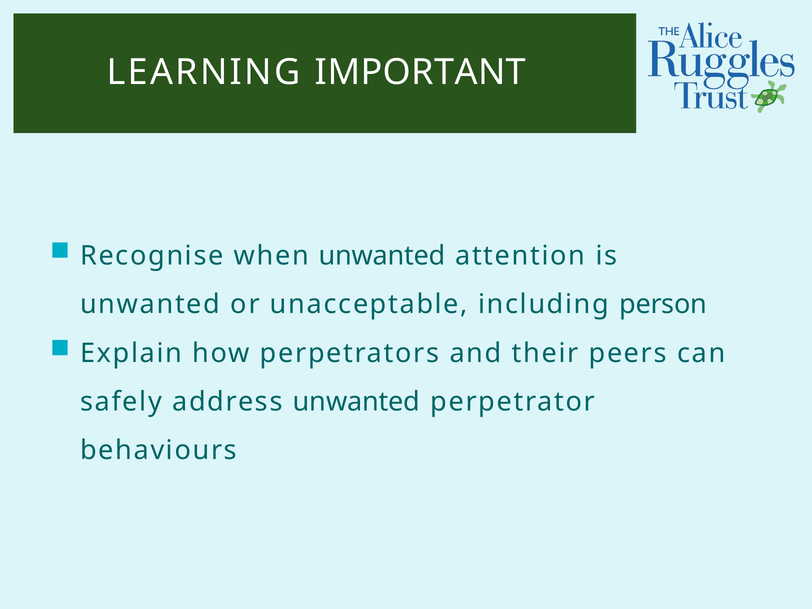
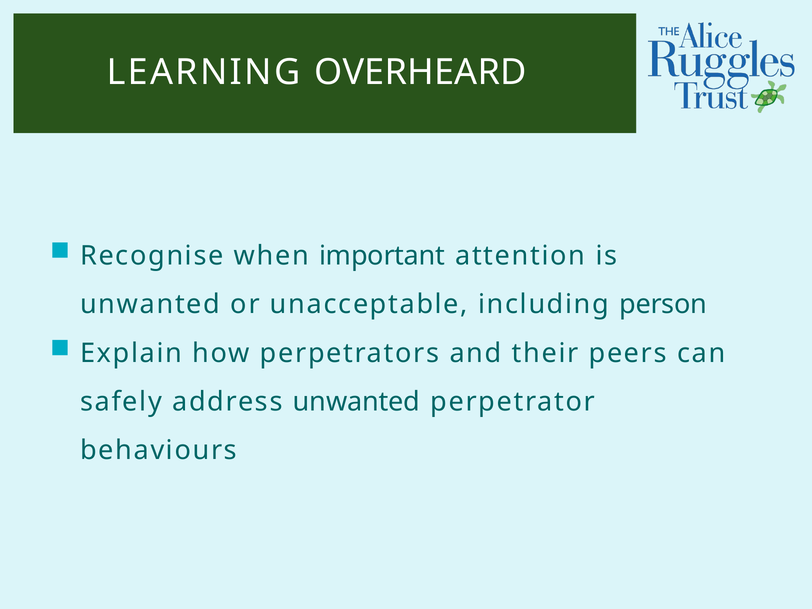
IMPORTANT: IMPORTANT -> OVERHEARD
when unwanted: unwanted -> important
